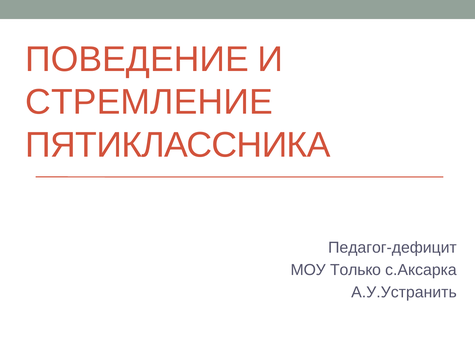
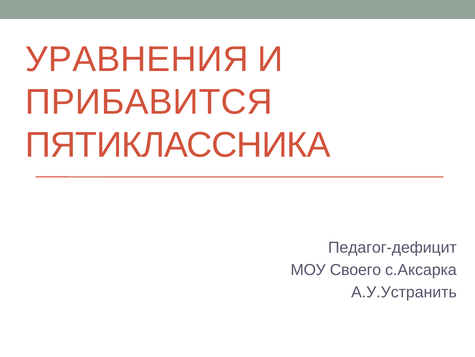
ПОВЕДЕНИЕ: ПОВЕДЕНИЕ -> УРАВНЕНИЯ
СТРЕМЛЕНИЕ: СТРЕМЛЕНИЕ -> ПРИБАВИТСЯ
Только: Только -> Своего
